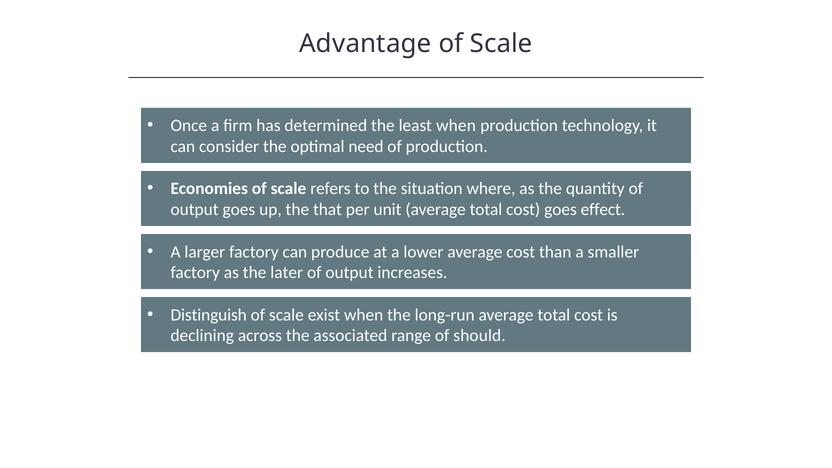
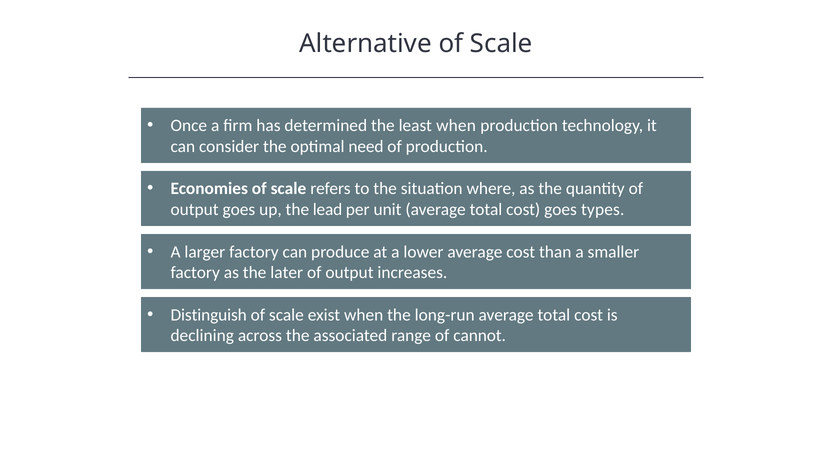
Advantage: Advantage -> Alternative
that: that -> lead
effect: effect -> types
should: should -> cannot
